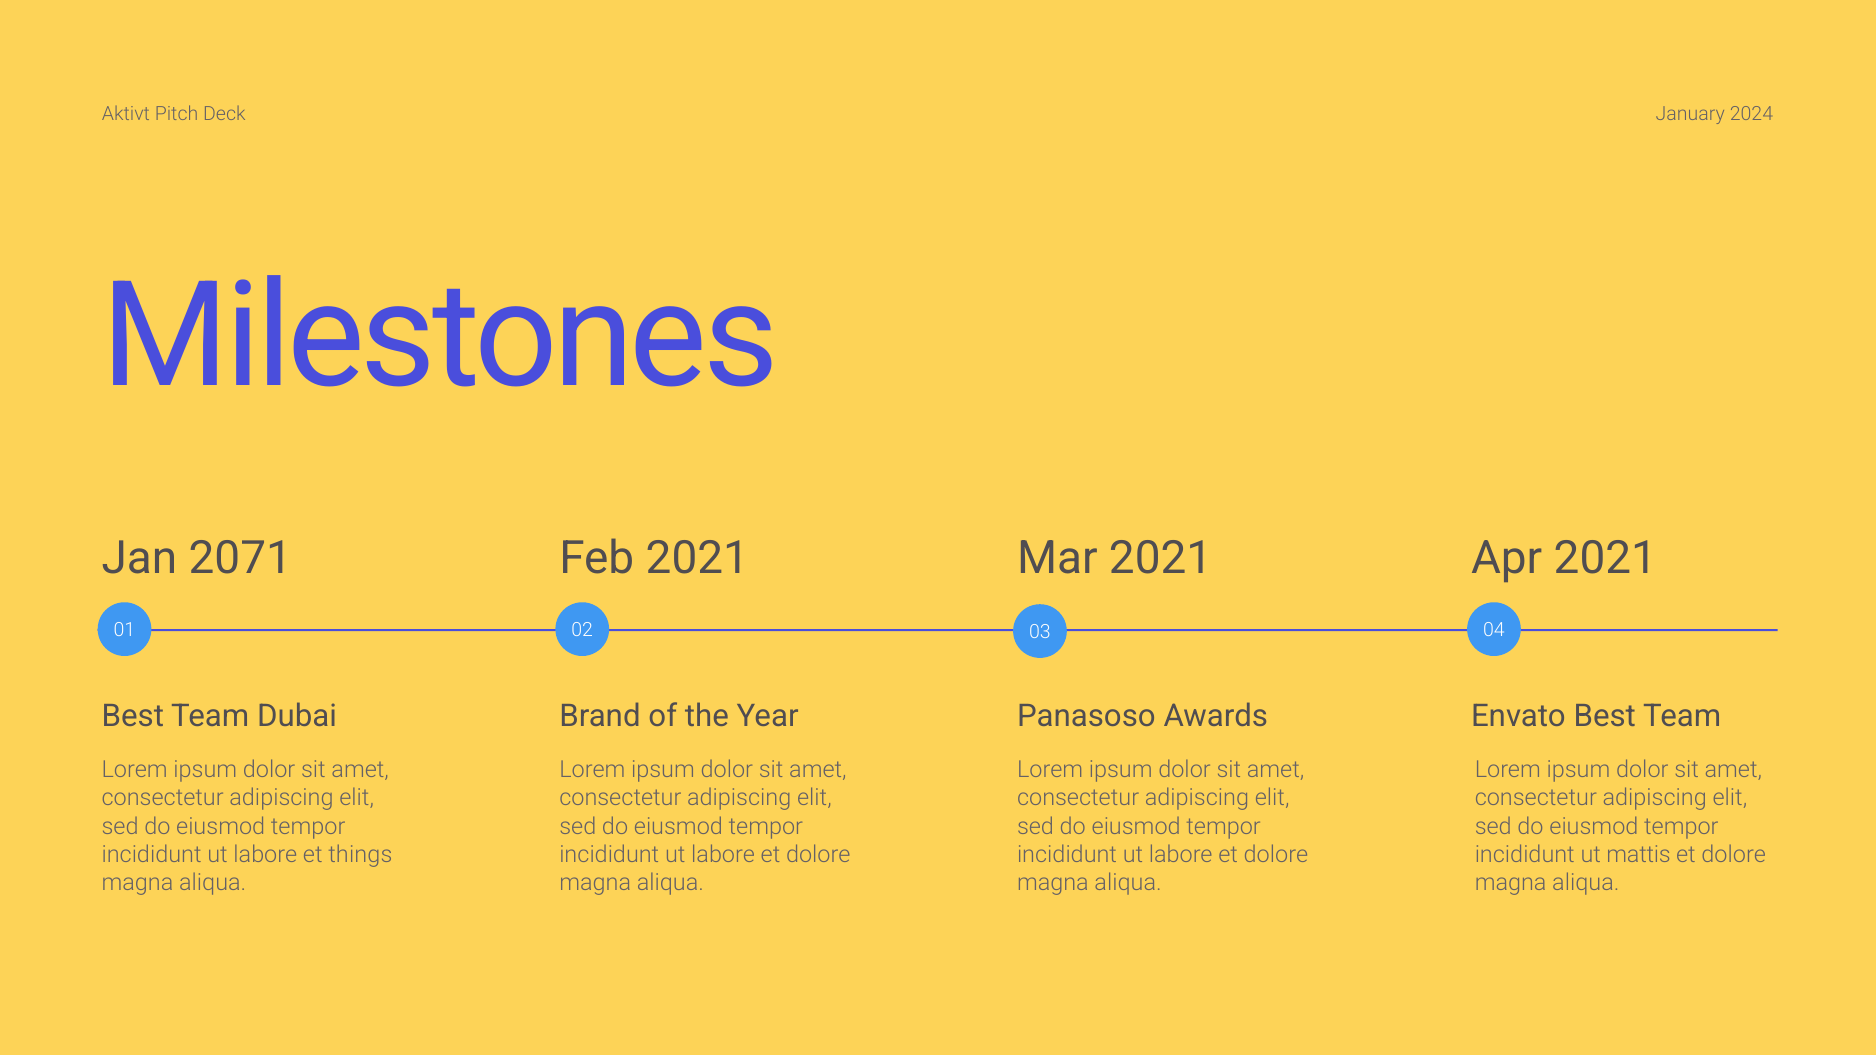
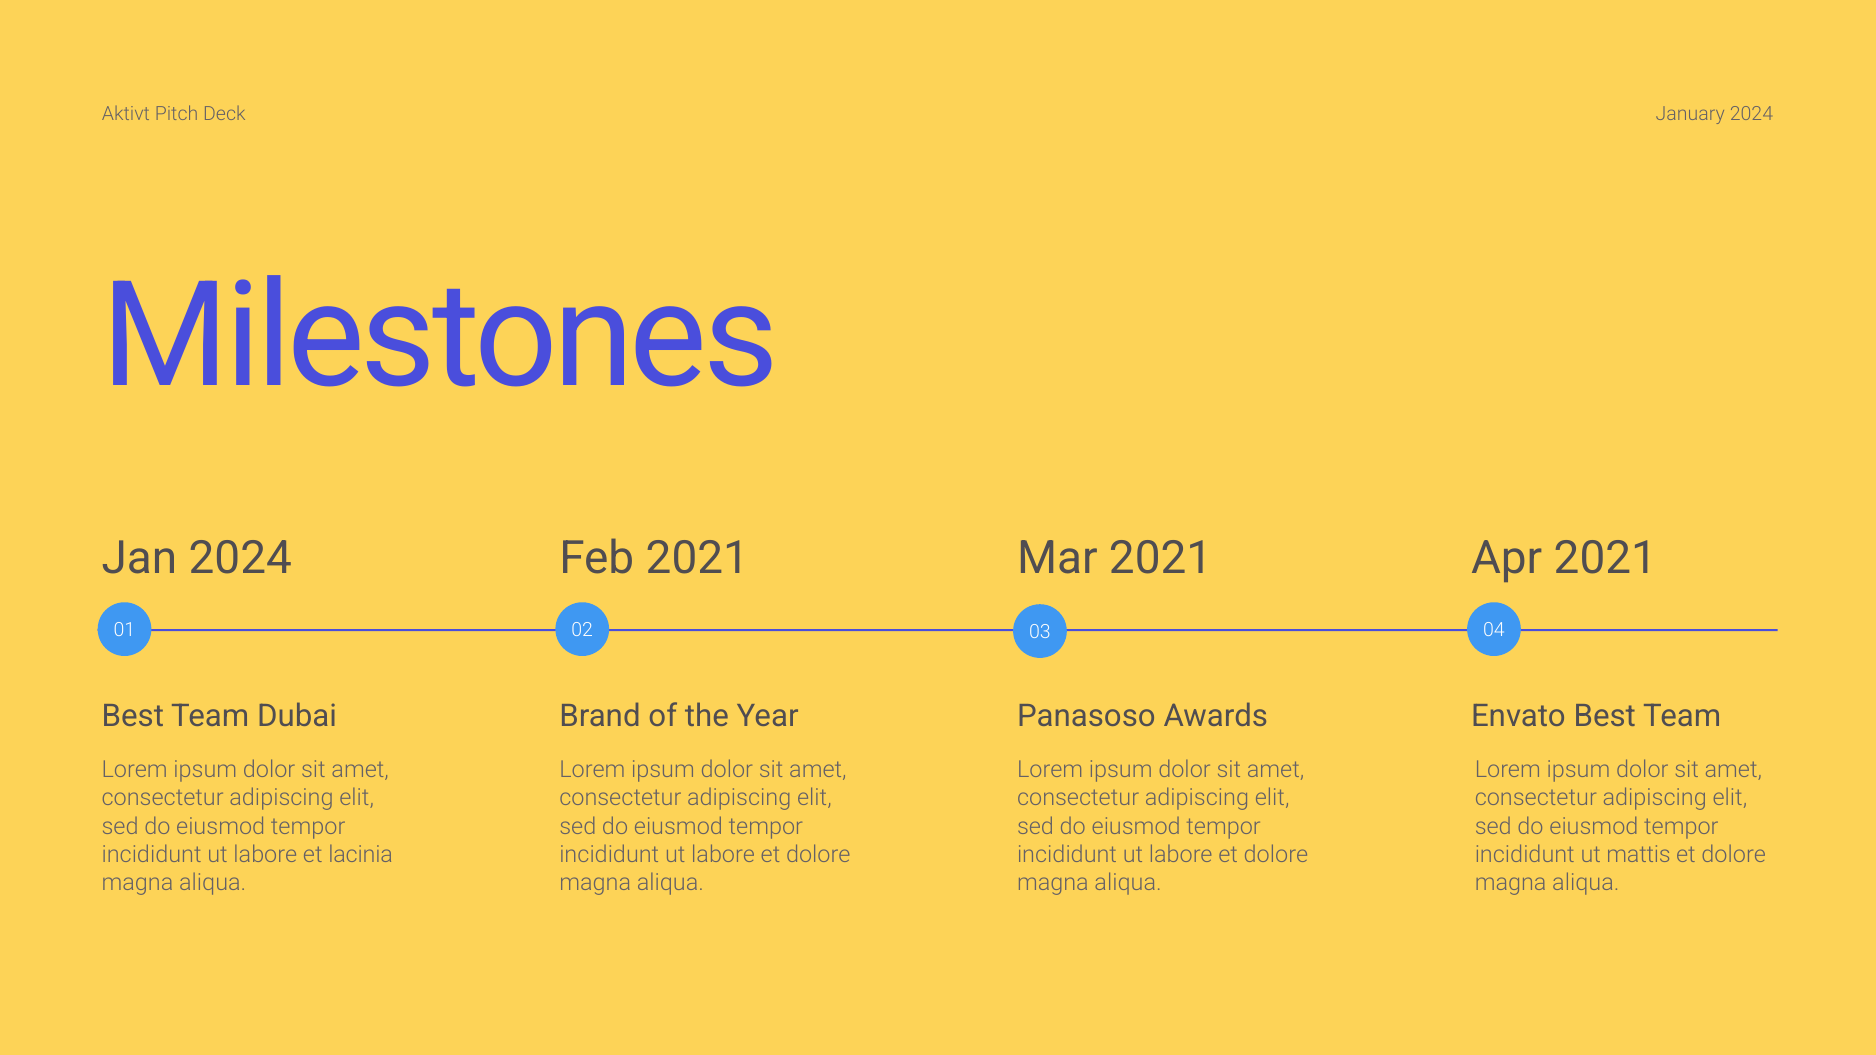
Jan 2071: 2071 -> 2024
things: things -> lacinia
